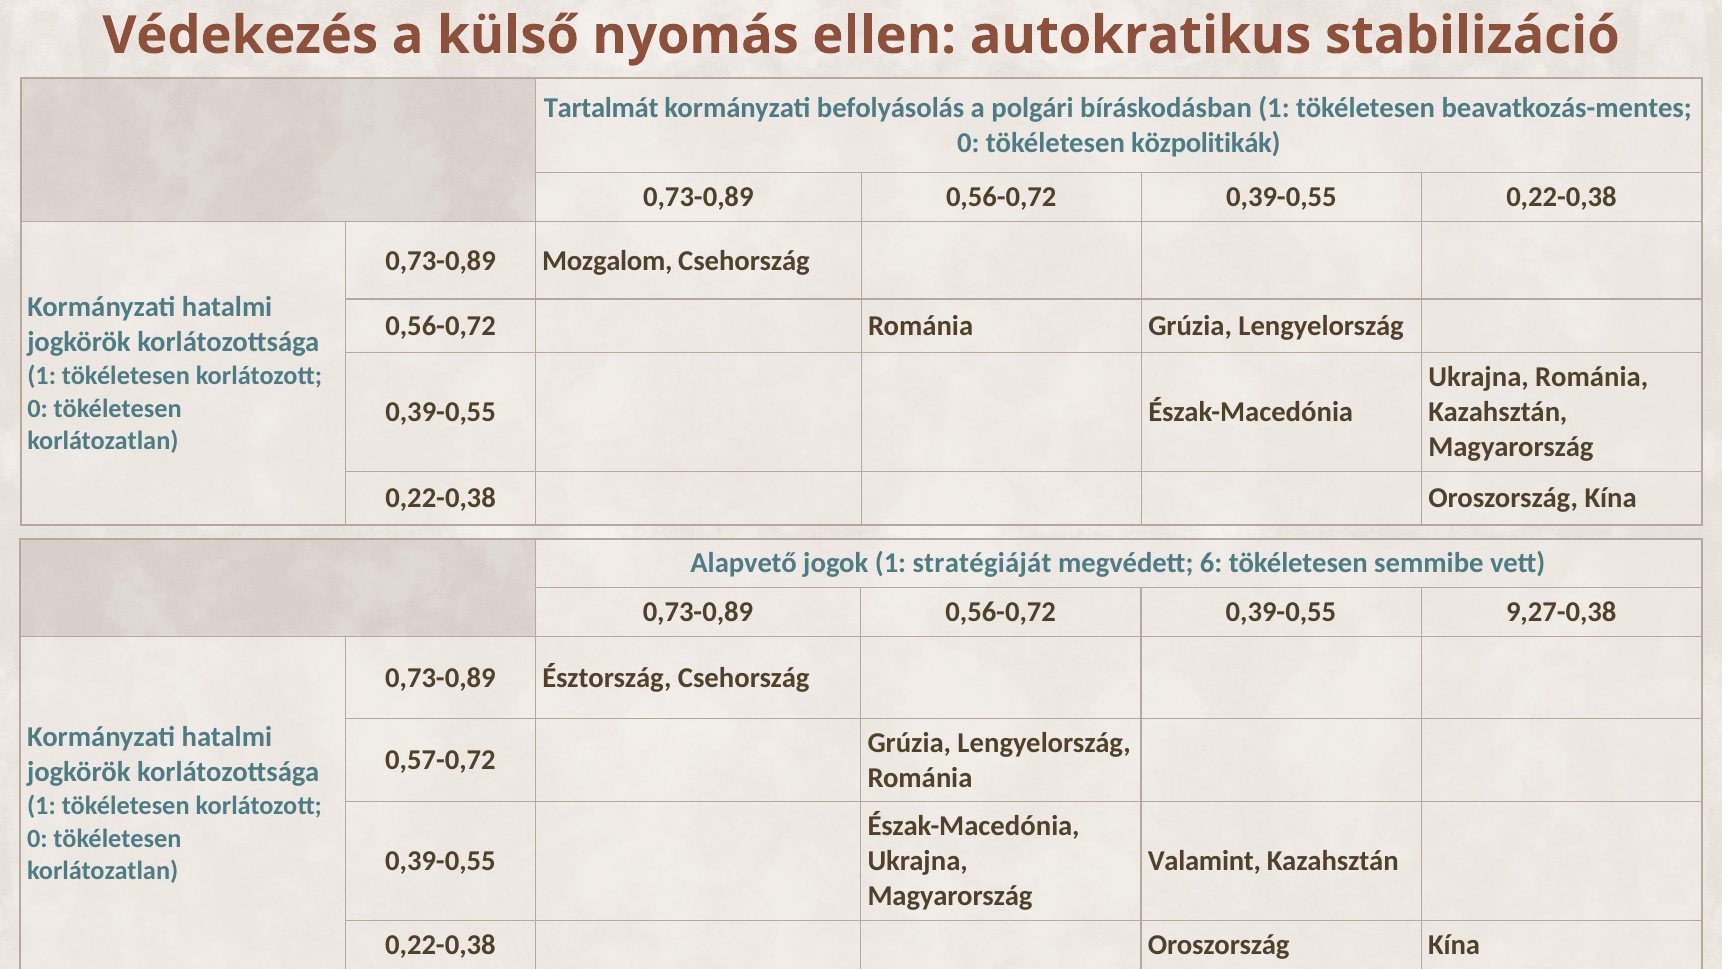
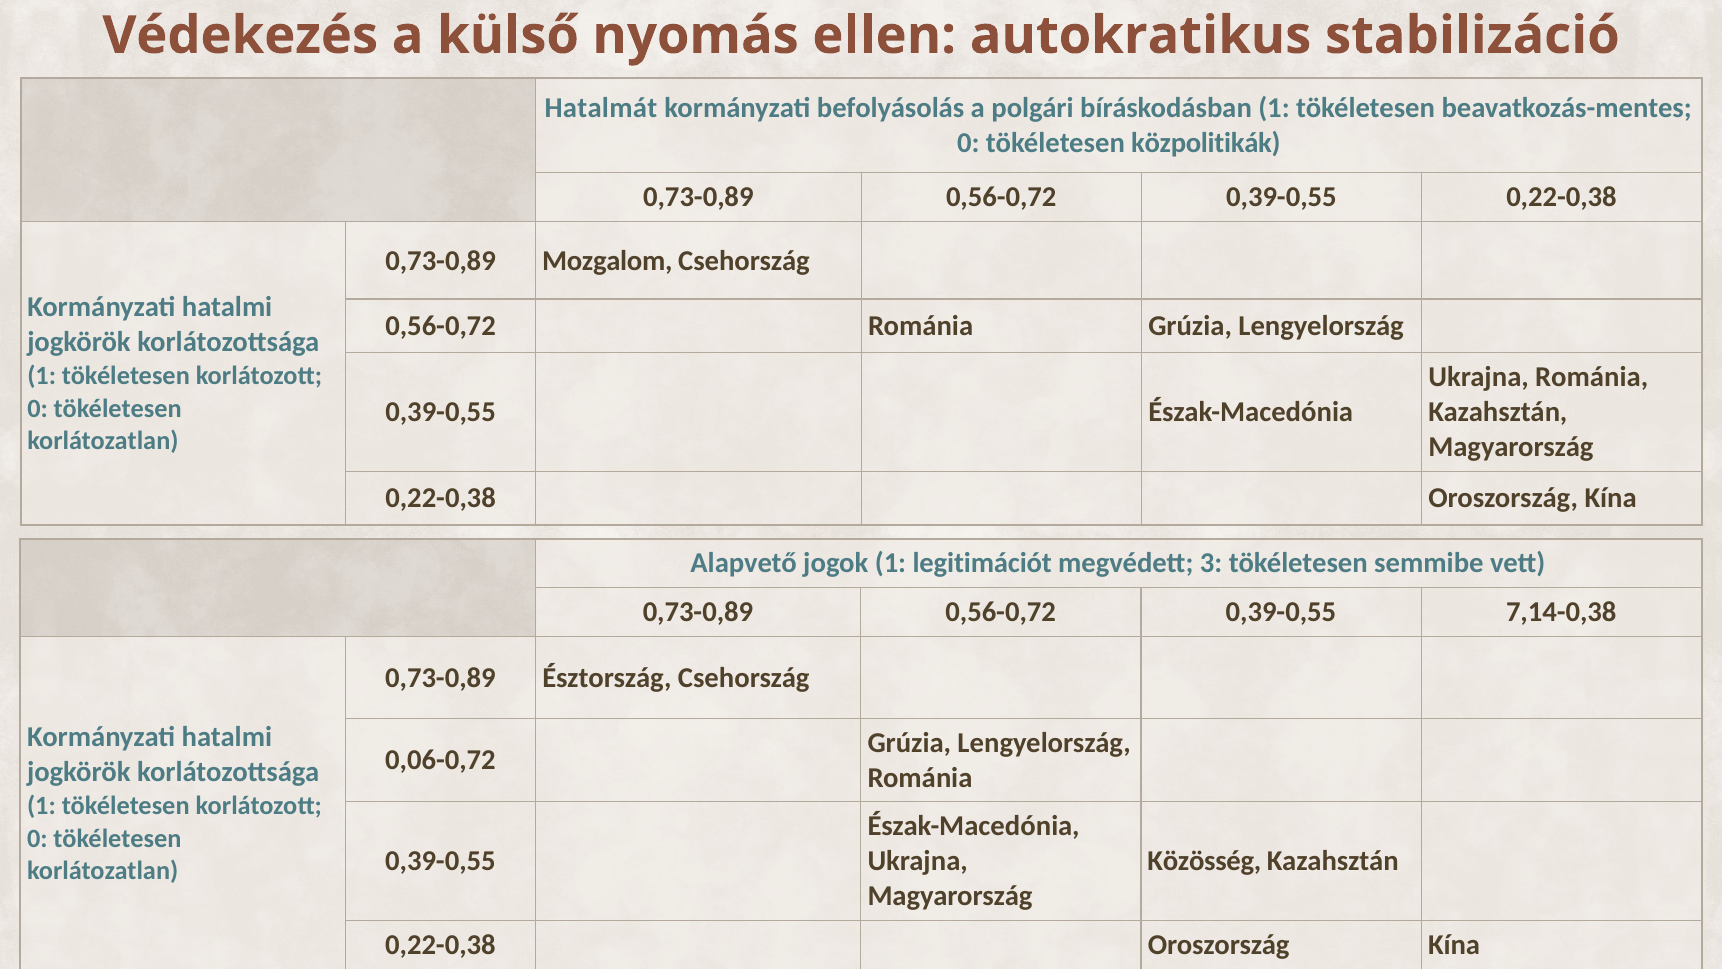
Tartalmát: Tartalmát -> Hatalmát
stratégiáját: stratégiáját -> legitimációt
6: 6 -> 3
9,27-0,38: 9,27-0,38 -> 7,14-0,38
0,57-0,72: 0,57-0,72 -> 0,06-0,72
Valamint: Valamint -> Közösség
